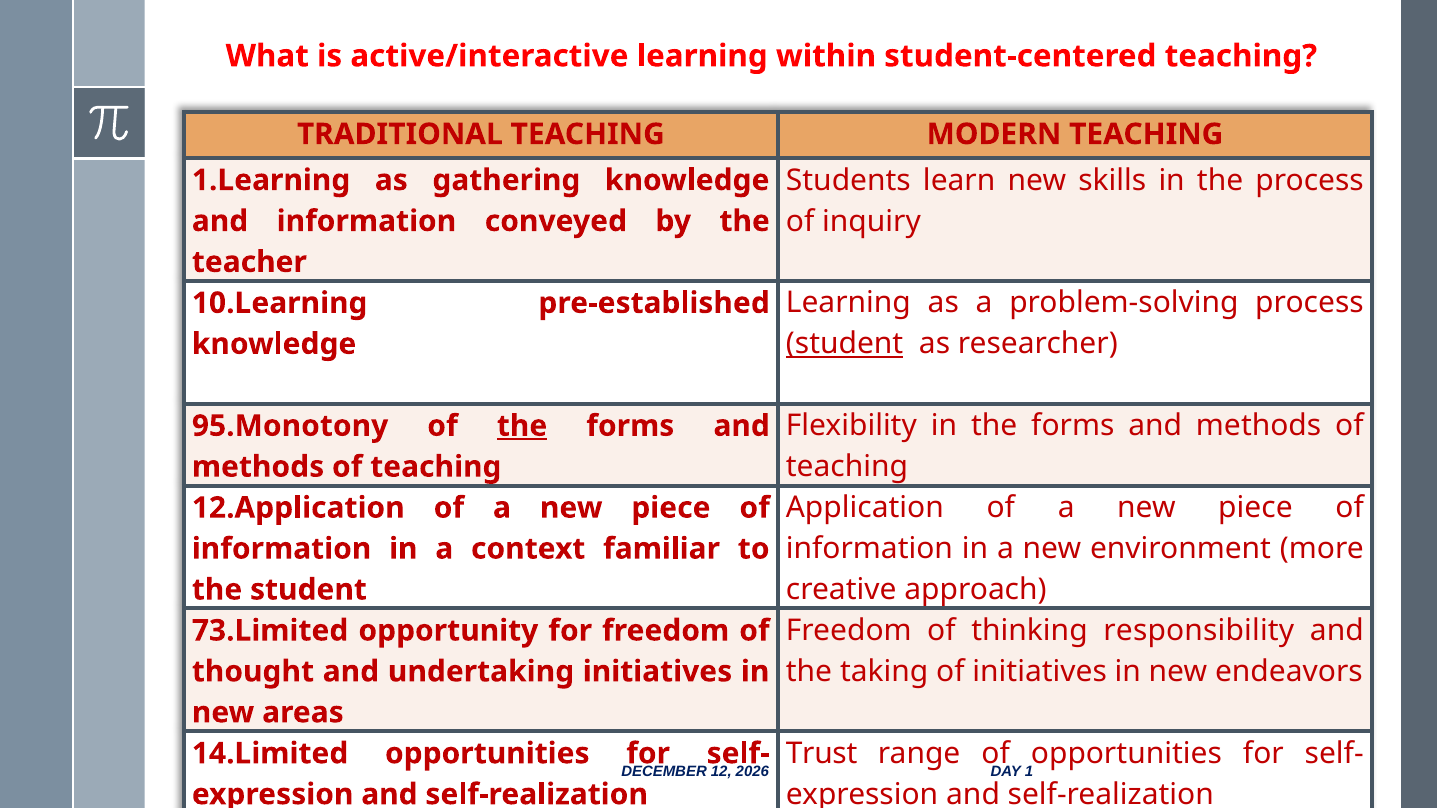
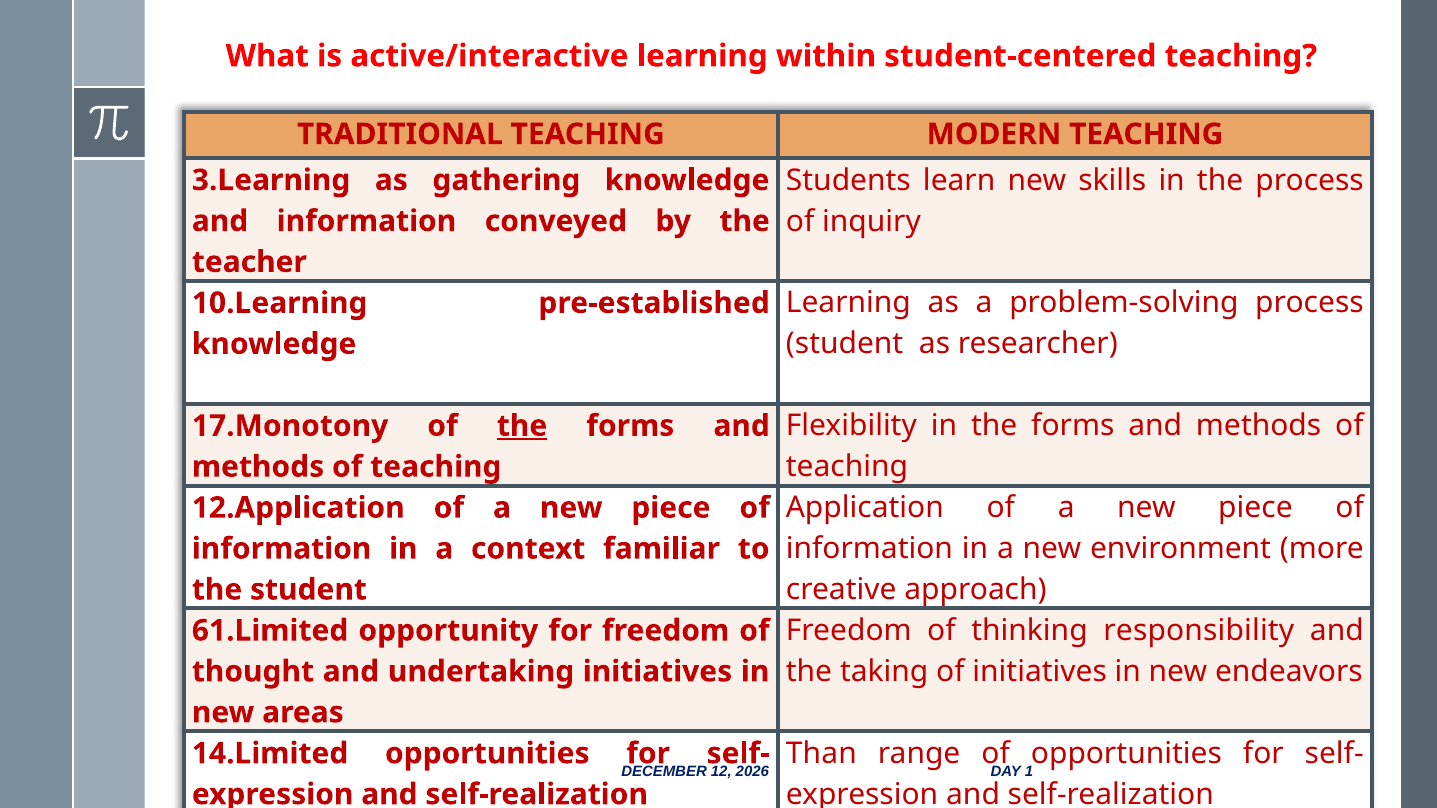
1.Learning: 1.Learning -> 3.Learning
student at (845, 344) underline: present -> none
95.Monotony: 95.Monotony -> 17.Monotony
73.Limited: 73.Limited -> 61.Limited
Trust: Trust -> Than
